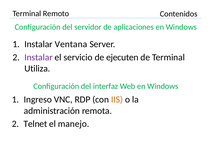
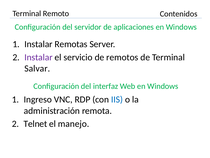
Ventana: Ventana -> Remotas
ejecuten: ejecuten -> remotos
Utiliza: Utiliza -> Salvar
IIS colour: orange -> blue
